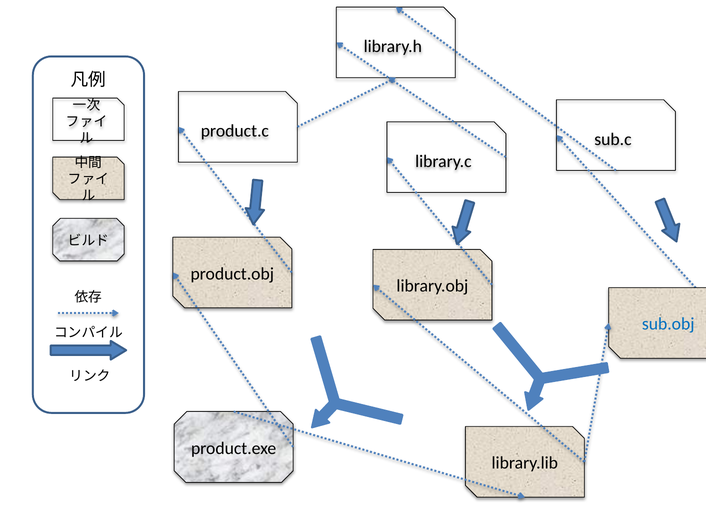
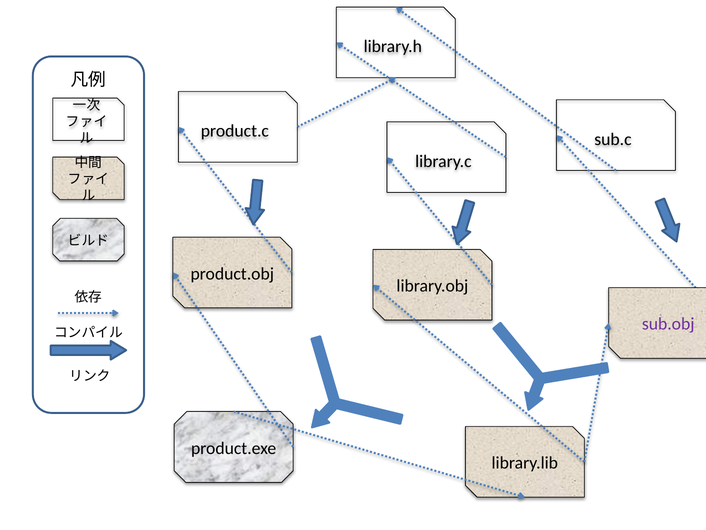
sub.obj colour: blue -> purple
